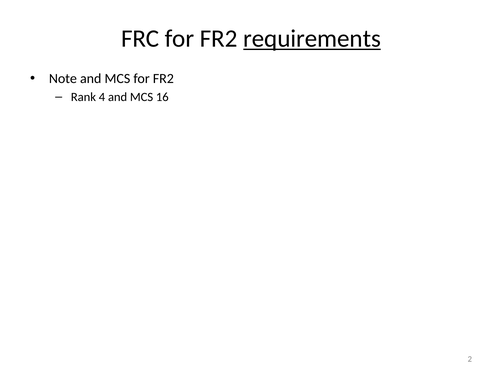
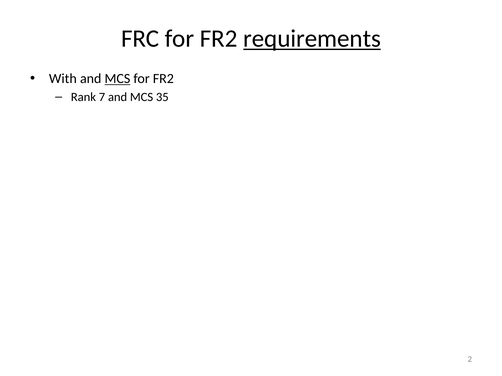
Note: Note -> With
MCS at (117, 79) underline: none -> present
4: 4 -> 7
16: 16 -> 35
